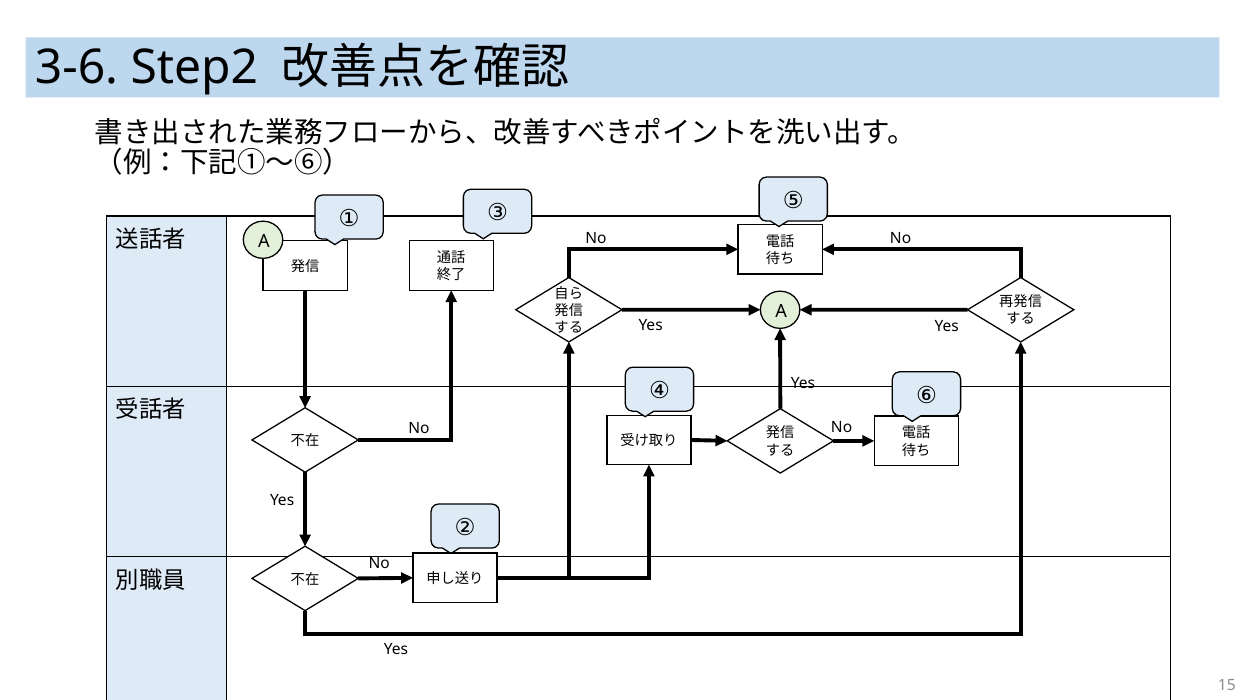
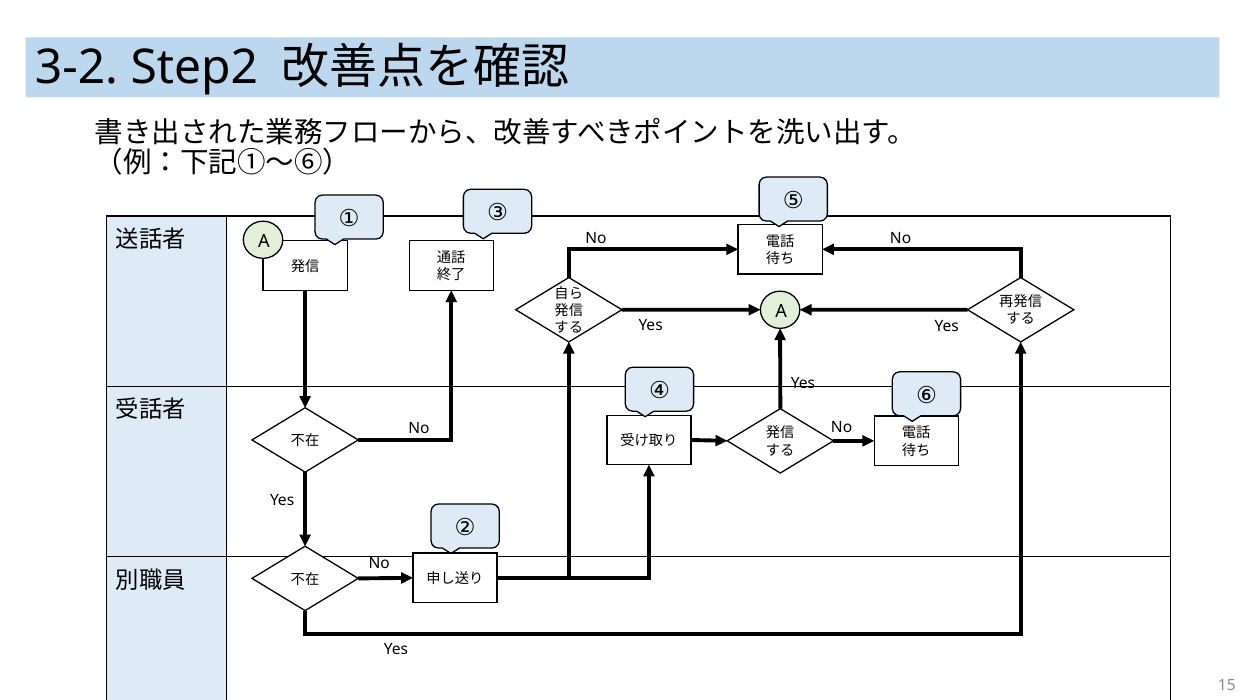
3-6: 3-6 -> 3-2
